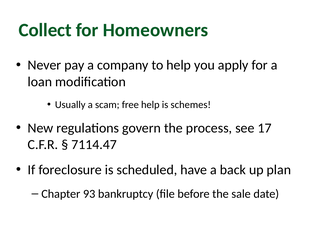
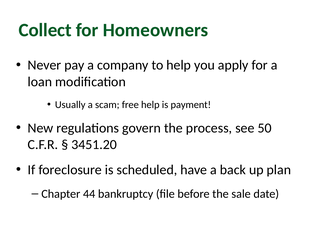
schemes: schemes -> payment
17: 17 -> 50
7114.47: 7114.47 -> 3451.20
93: 93 -> 44
